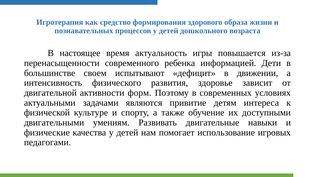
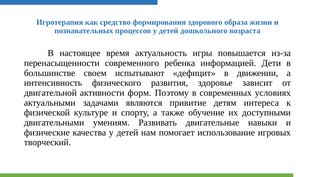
педагогами: педагогами -> творческий
